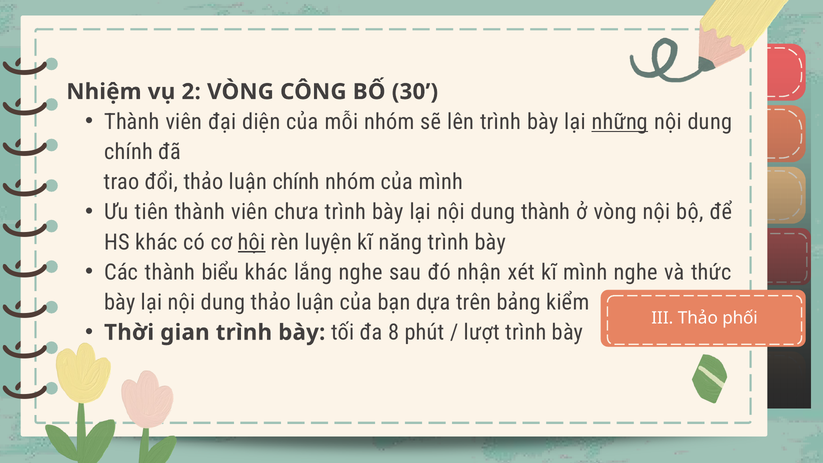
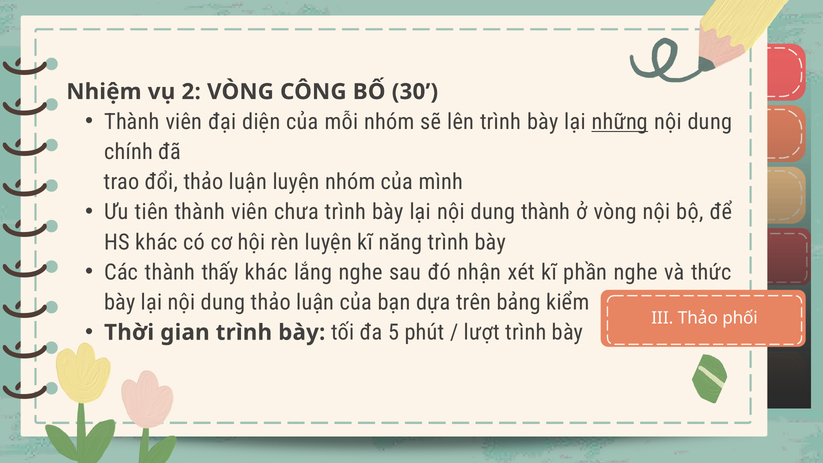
luận chính: chính -> luyện
hội underline: present -> none
biểu: biểu -> thấy
kĩ mình: mình -> phần
8: 8 -> 5
